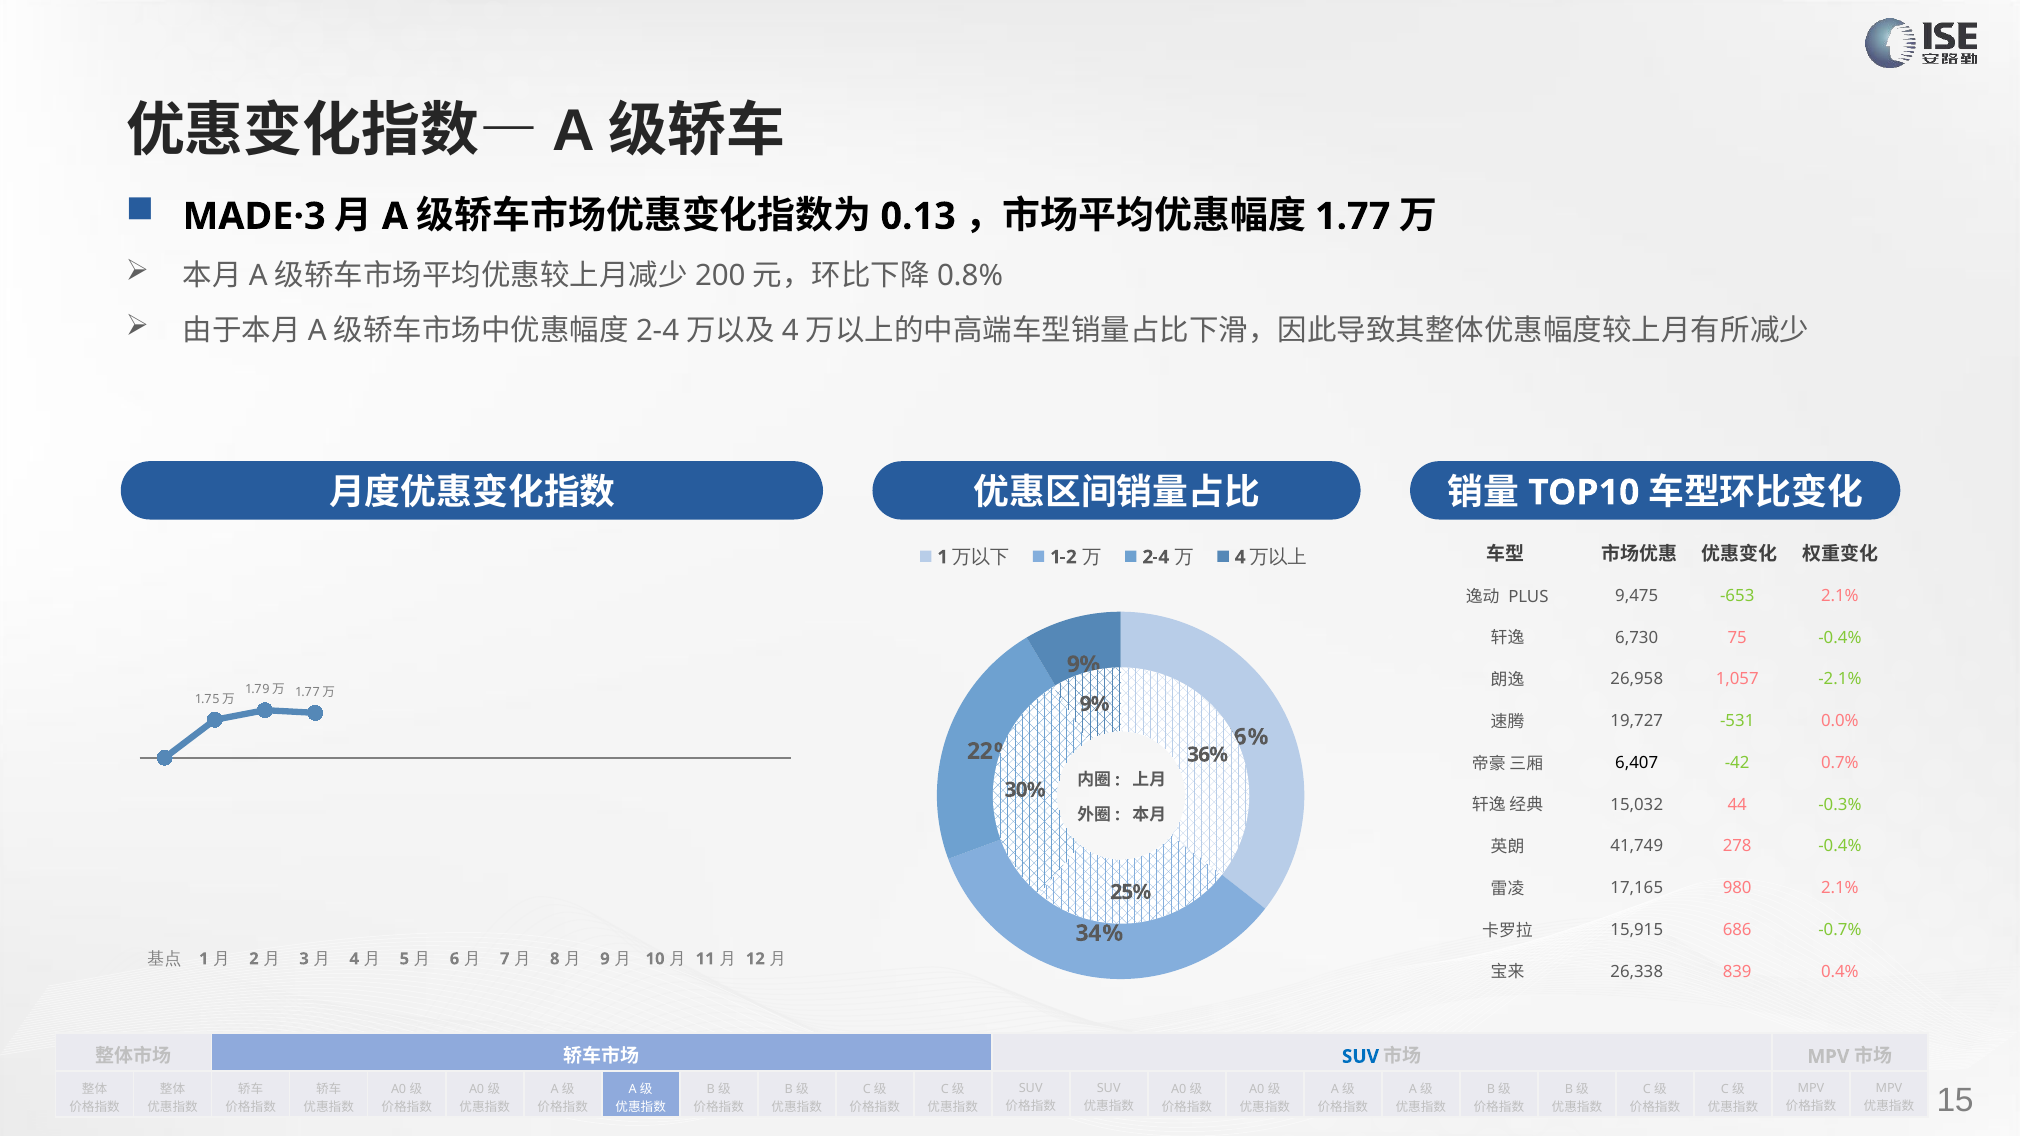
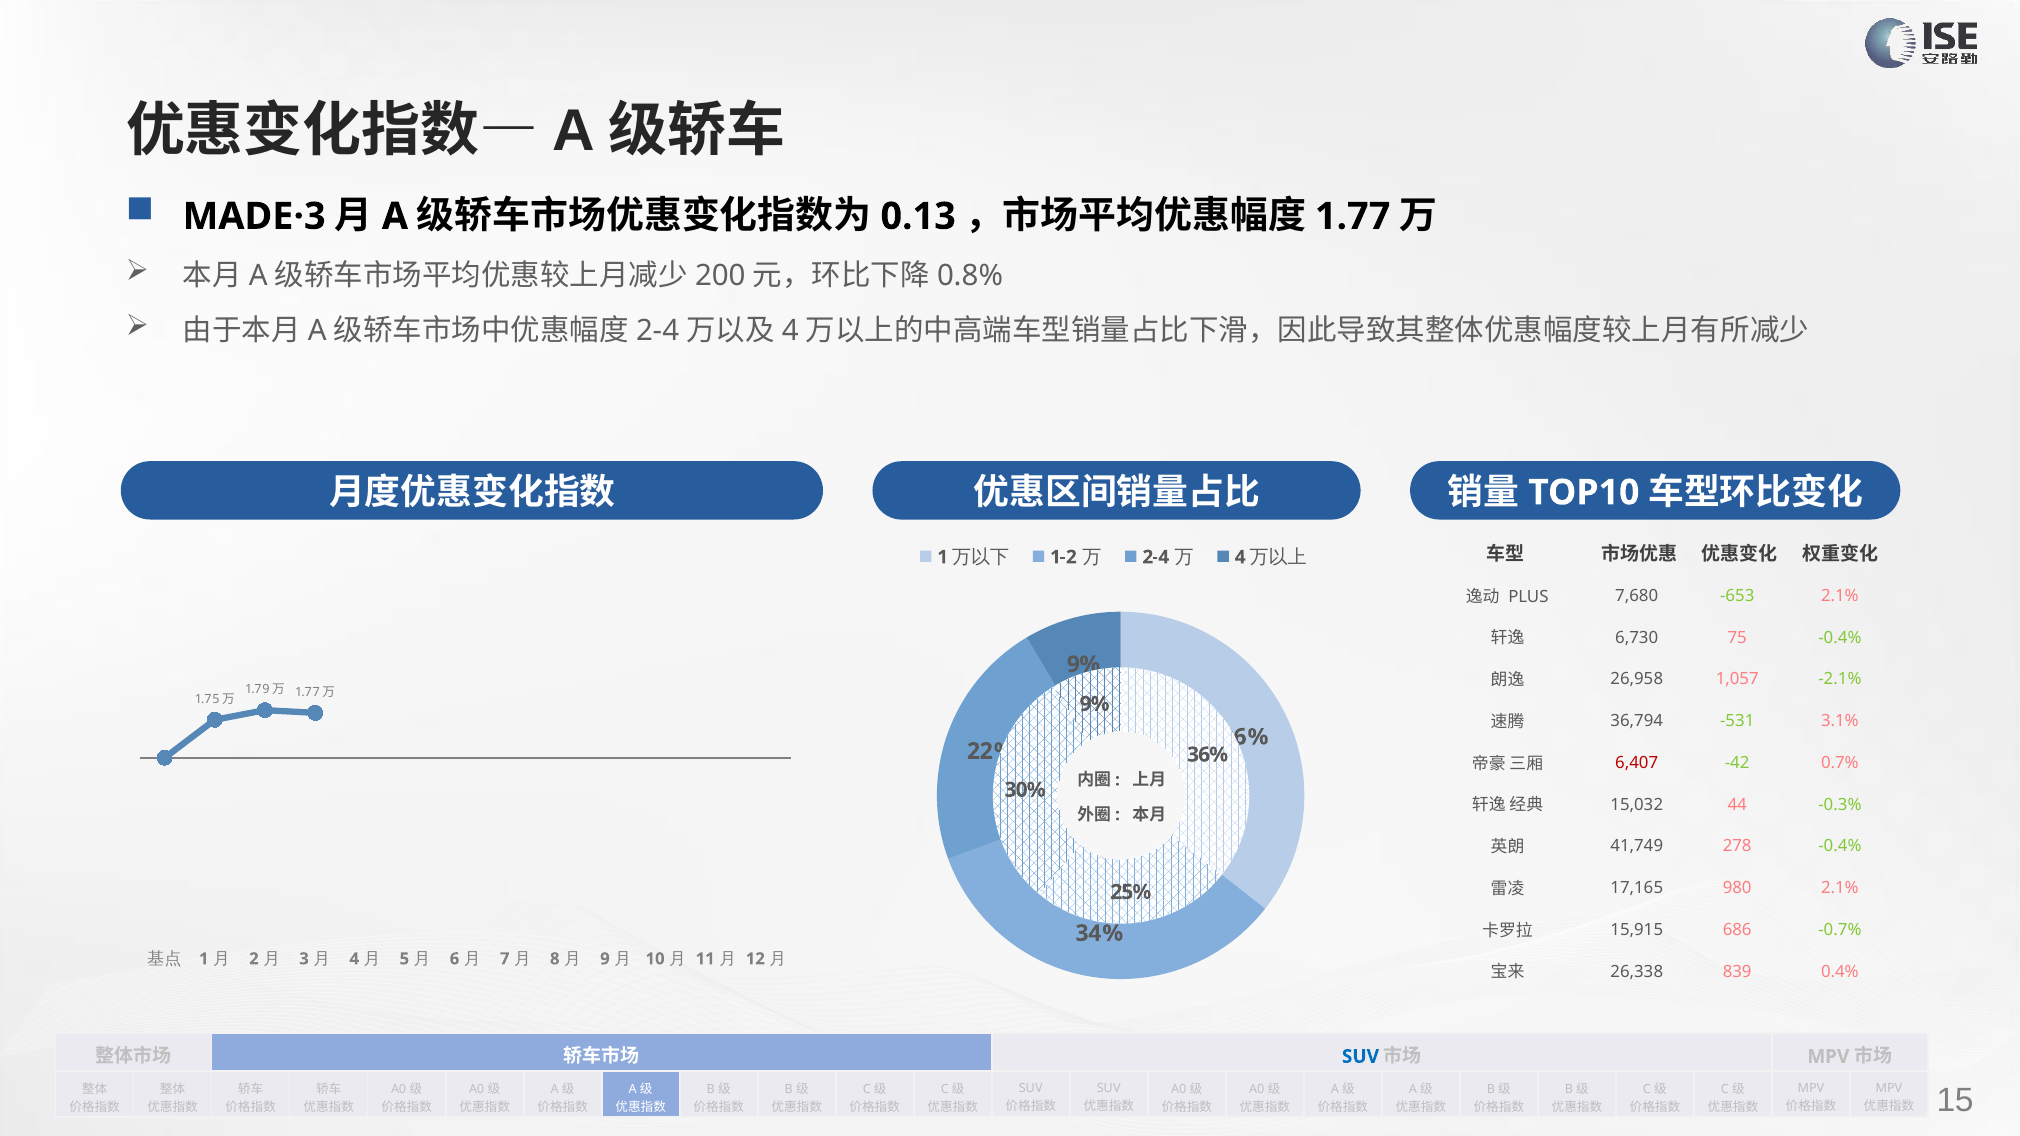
9,475: 9,475 -> 7,680
19,727: 19,727 -> 36,794
0.0%: 0.0% -> 3.1%
6,407 colour: black -> red
